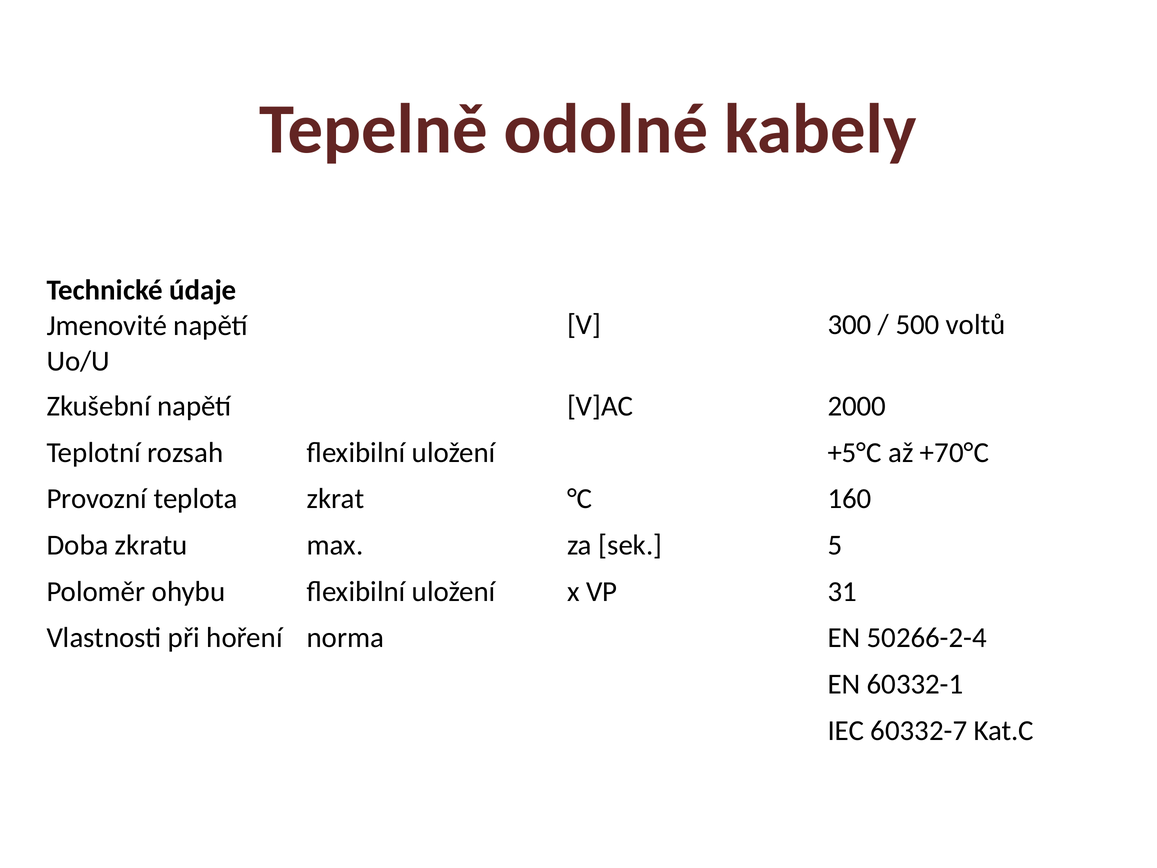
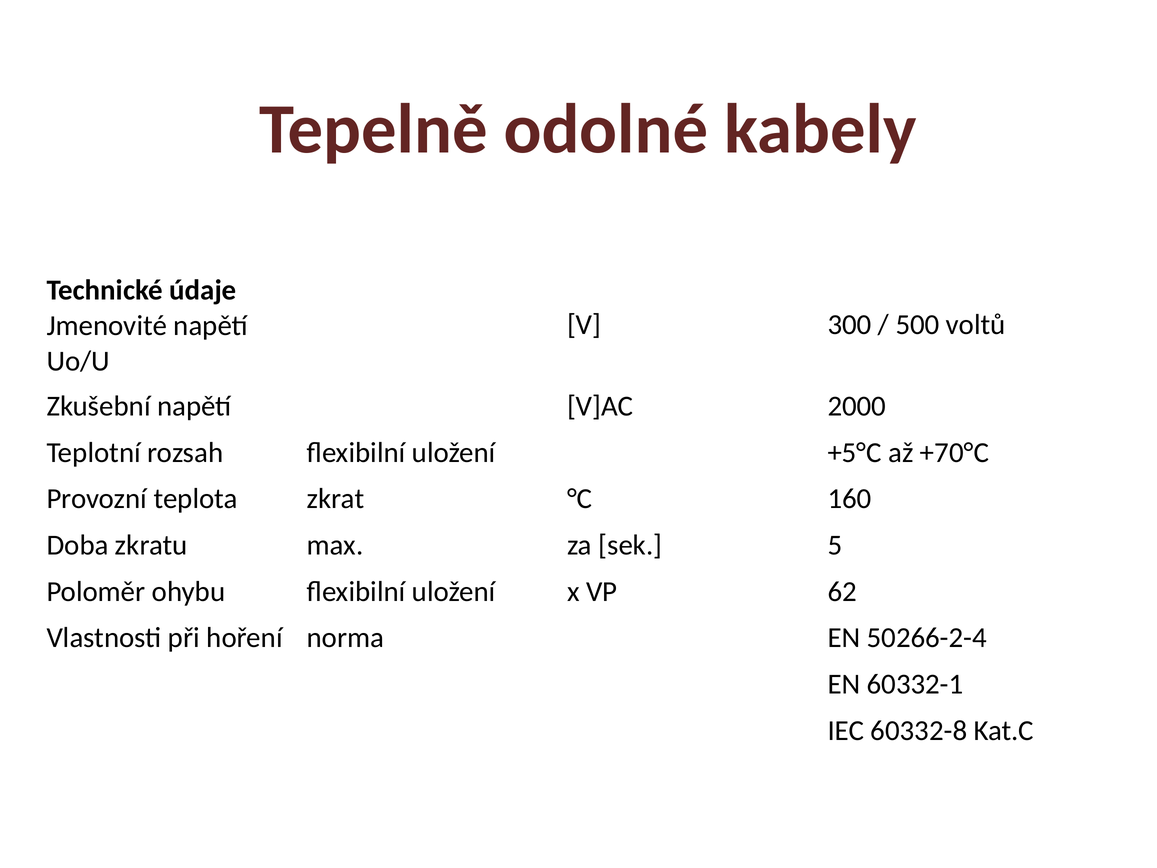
31: 31 -> 62
60332-7: 60332-7 -> 60332-8
